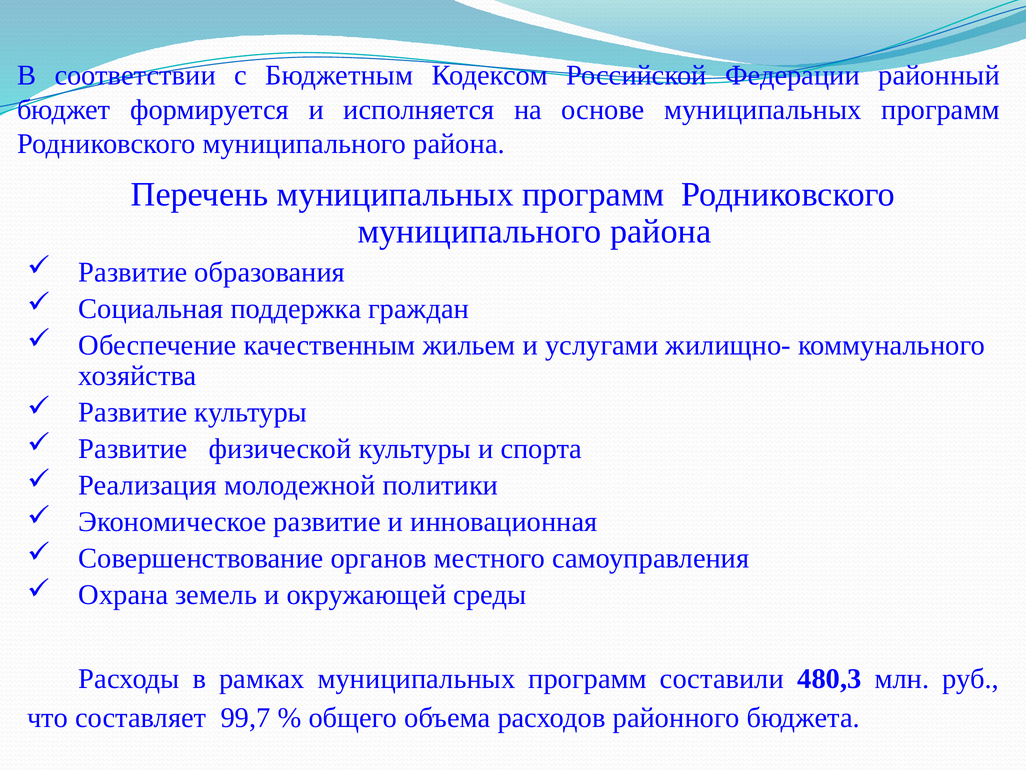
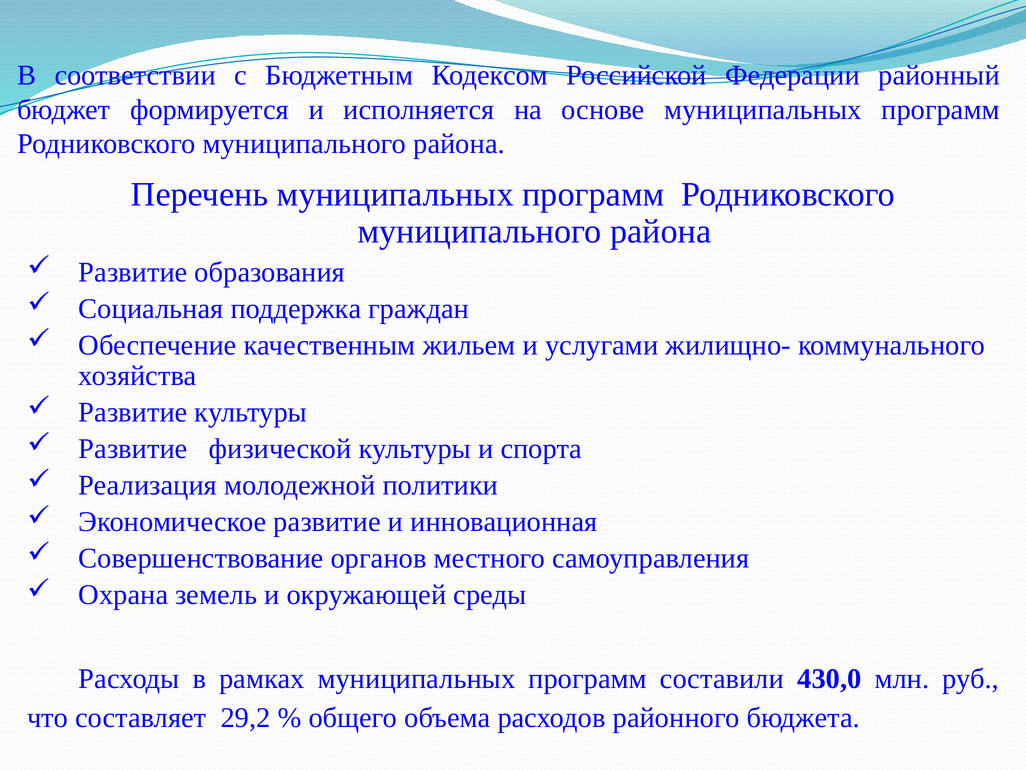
480,3: 480,3 -> 430,0
99,7: 99,7 -> 29,2
